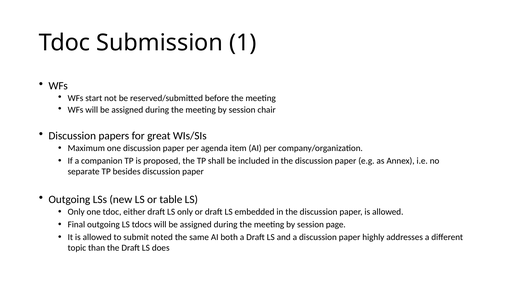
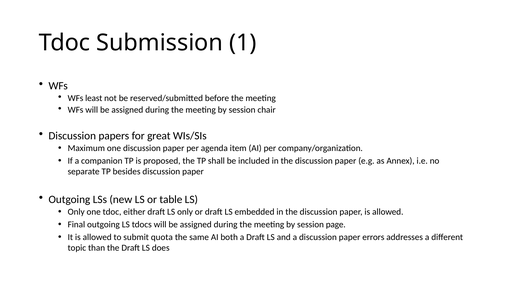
start: start -> least
noted: noted -> quota
highly: highly -> errors
